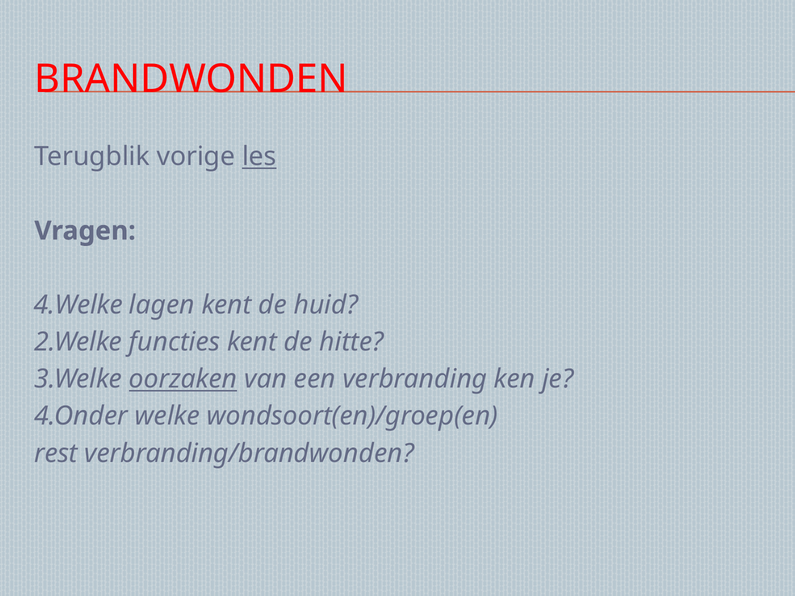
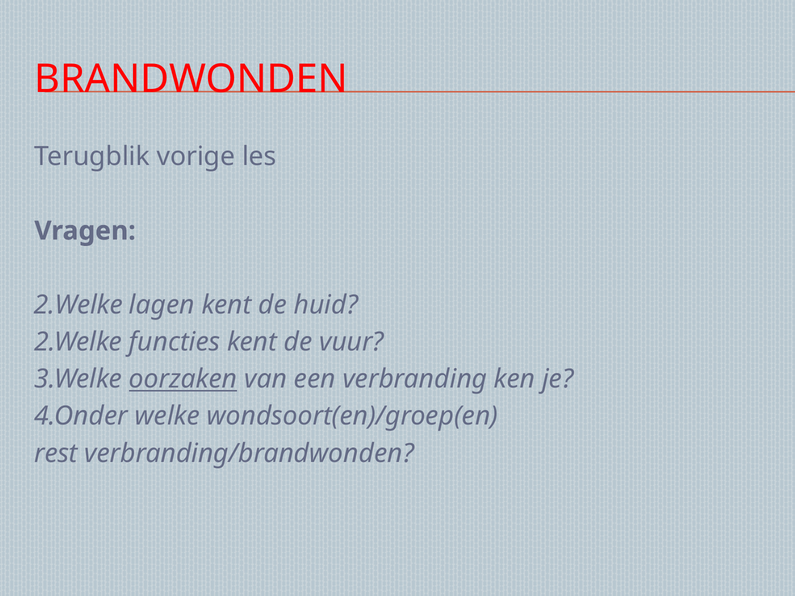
les underline: present -> none
4.Welke at (78, 305): 4.Welke -> 2.Welke
hitte: hitte -> vuur
